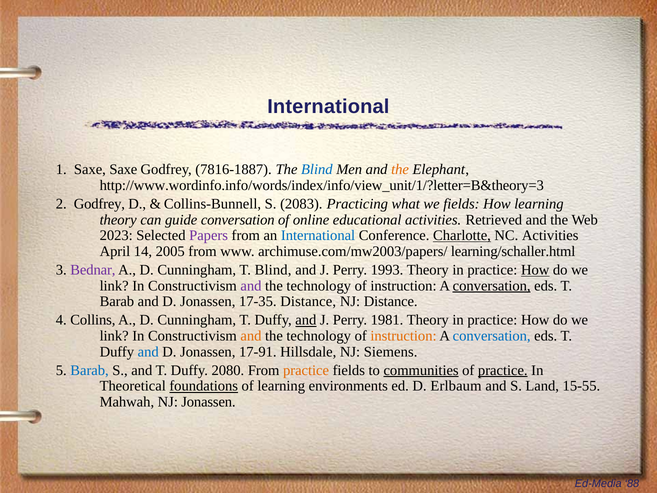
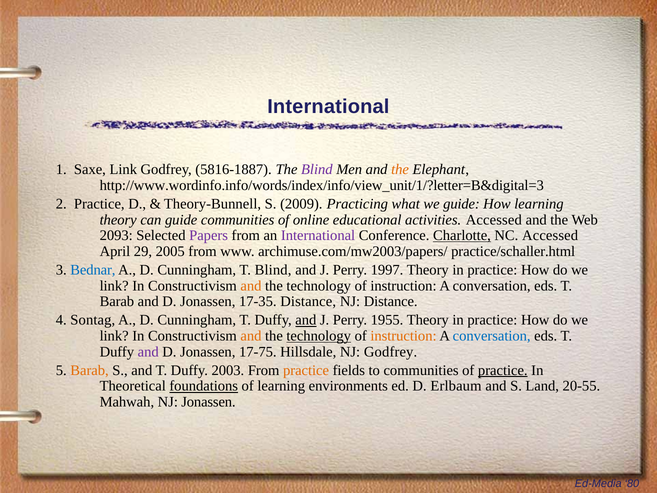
Saxe Saxe: Saxe -> Link
7816-1887: 7816-1887 -> 5816-1887
Blind at (317, 169) colour: blue -> purple
http://www.wordinfo.info/words/index/info/view_unit/1/?letter=B&theory=3: http://www.wordinfo.info/words/index/info/view_unit/1/?letter=B&theory=3 -> http://www.wordinfo.info/words/index/info/view_unit/1/?letter=B&digital=3
2 Godfrey: Godfrey -> Practice
Collins-Bunnell: Collins-Bunnell -> Theory-Bunnell
2083: 2083 -> 2009
we fields: fields -> guide
guide conversation: conversation -> communities
activities Retrieved: Retrieved -> Accessed
2023: 2023 -> 2093
International at (318, 235) colour: blue -> purple
NC Activities: Activities -> Accessed
14: 14 -> 29
learning/schaller.html: learning/schaller.html -> practice/schaller.html
Bednar colour: purple -> blue
1993: 1993 -> 1997
How at (535, 270) underline: present -> none
and at (251, 286) colour: purple -> orange
conversation at (492, 286) underline: present -> none
Collins: Collins -> Sontag
1981: 1981 -> 1955
technology at (319, 336) underline: none -> present
and at (148, 352) colour: blue -> purple
17-91: 17-91 -> 17-75
NJ Siemens: Siemens -> Godfrey
Barab at (90, 370) colour: blue -> orange
2080: 2080 -> 2003
communities at (421, 370) underline: present -> none
15-55: 15-55 -> 20-55
88: 88 -> 80
